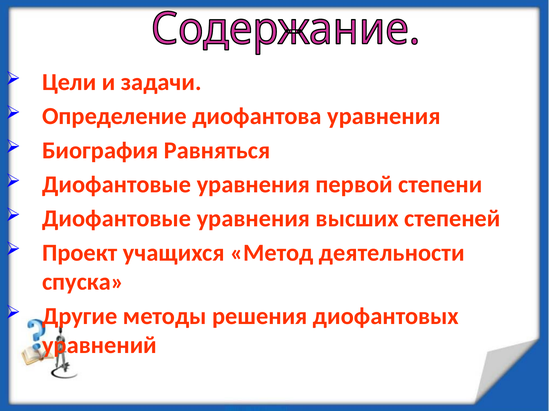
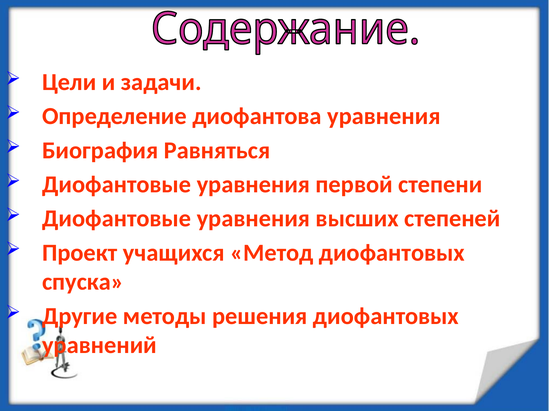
Метод деятельности: деятельности -> диофантовых
